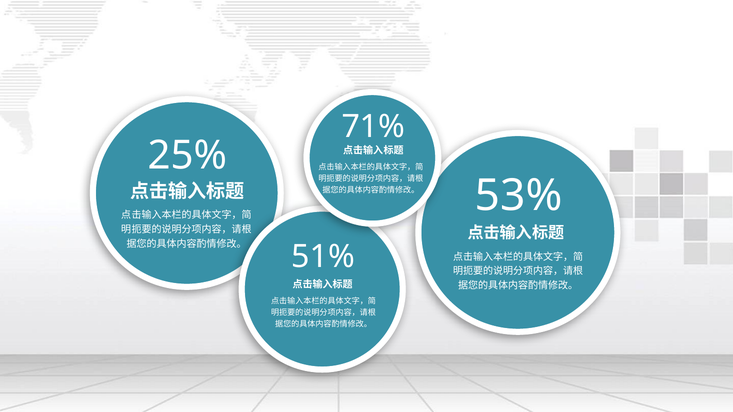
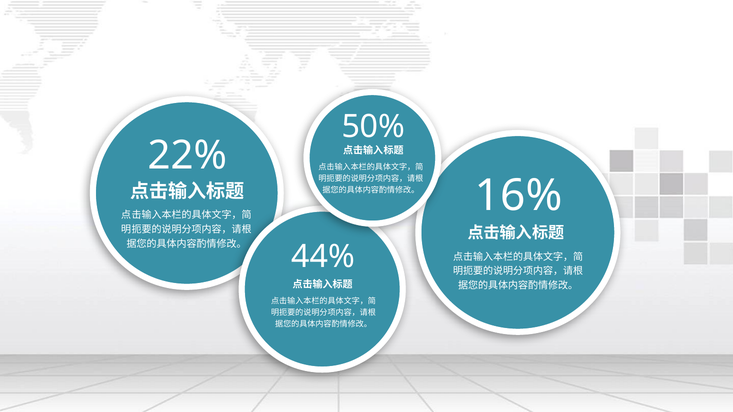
71%: 71% -> 50%
25%: 25% -> 22%
53%: 53% -> 16%
51%: 51% -> 44%
